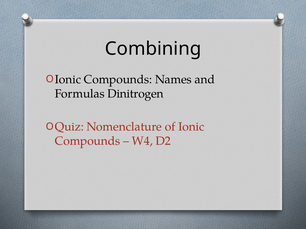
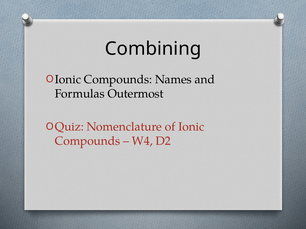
Dinitrogen: Dinitrogen -> Outermost
